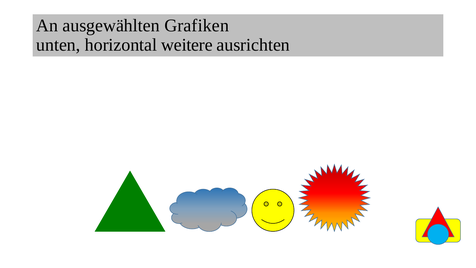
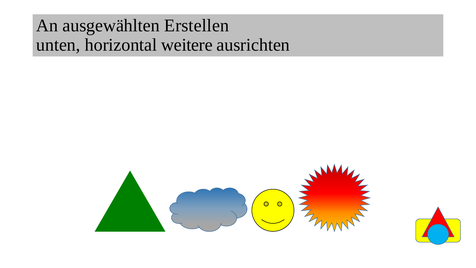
Grafiken: Grafiken -> Erstellen
